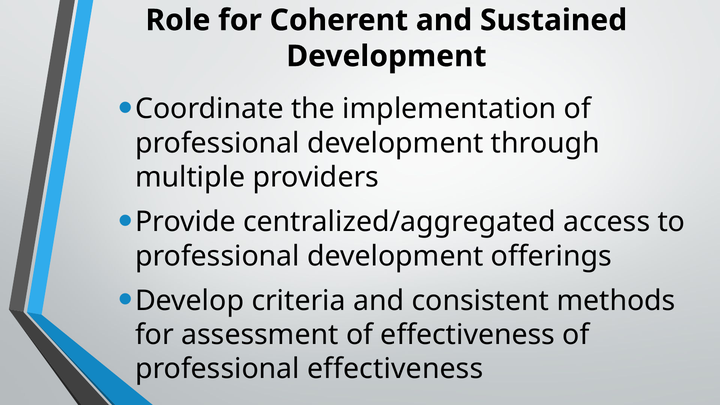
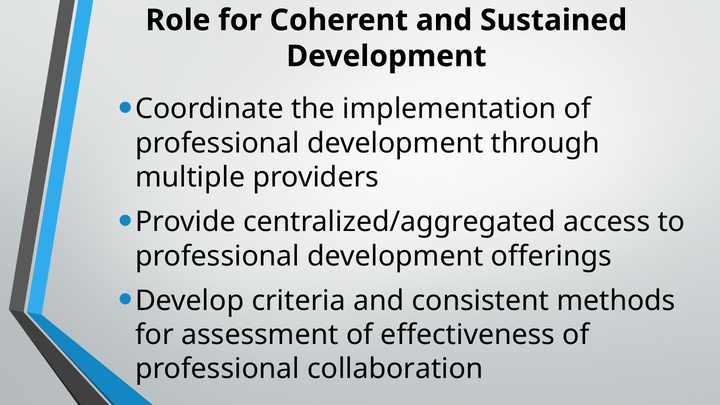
professional effectiveness: effectiveness -> collaboration
